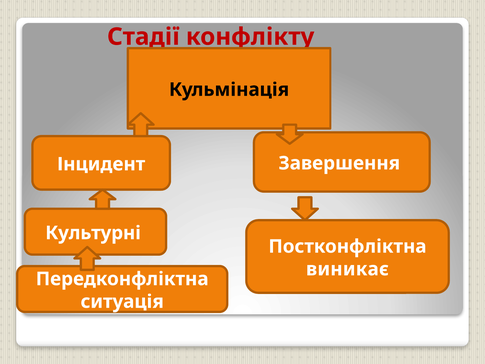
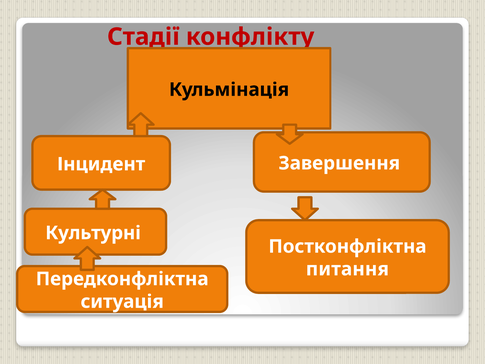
виникає: виникає -> питання
